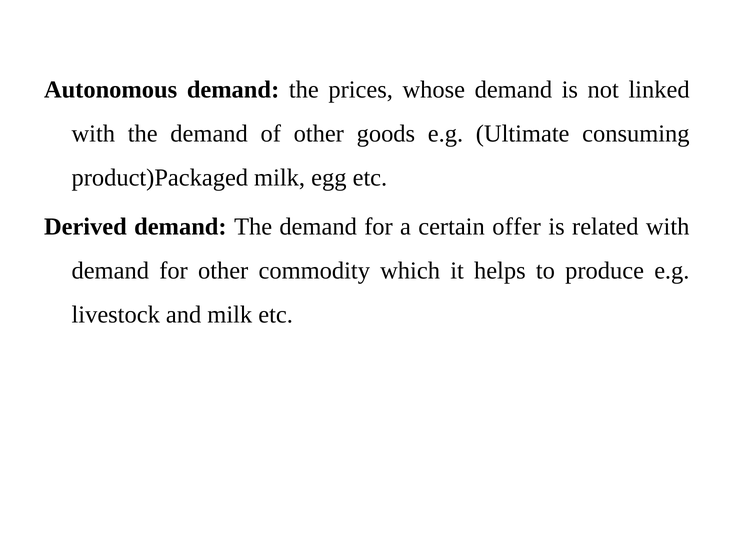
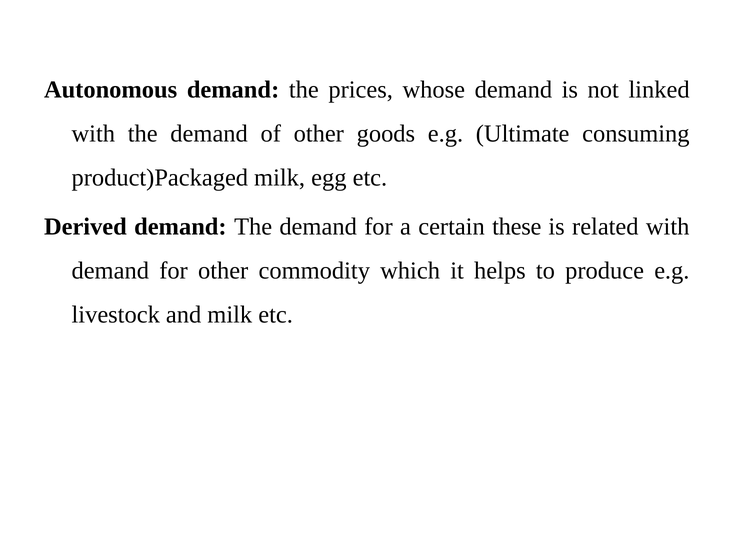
offer: offer -> these
